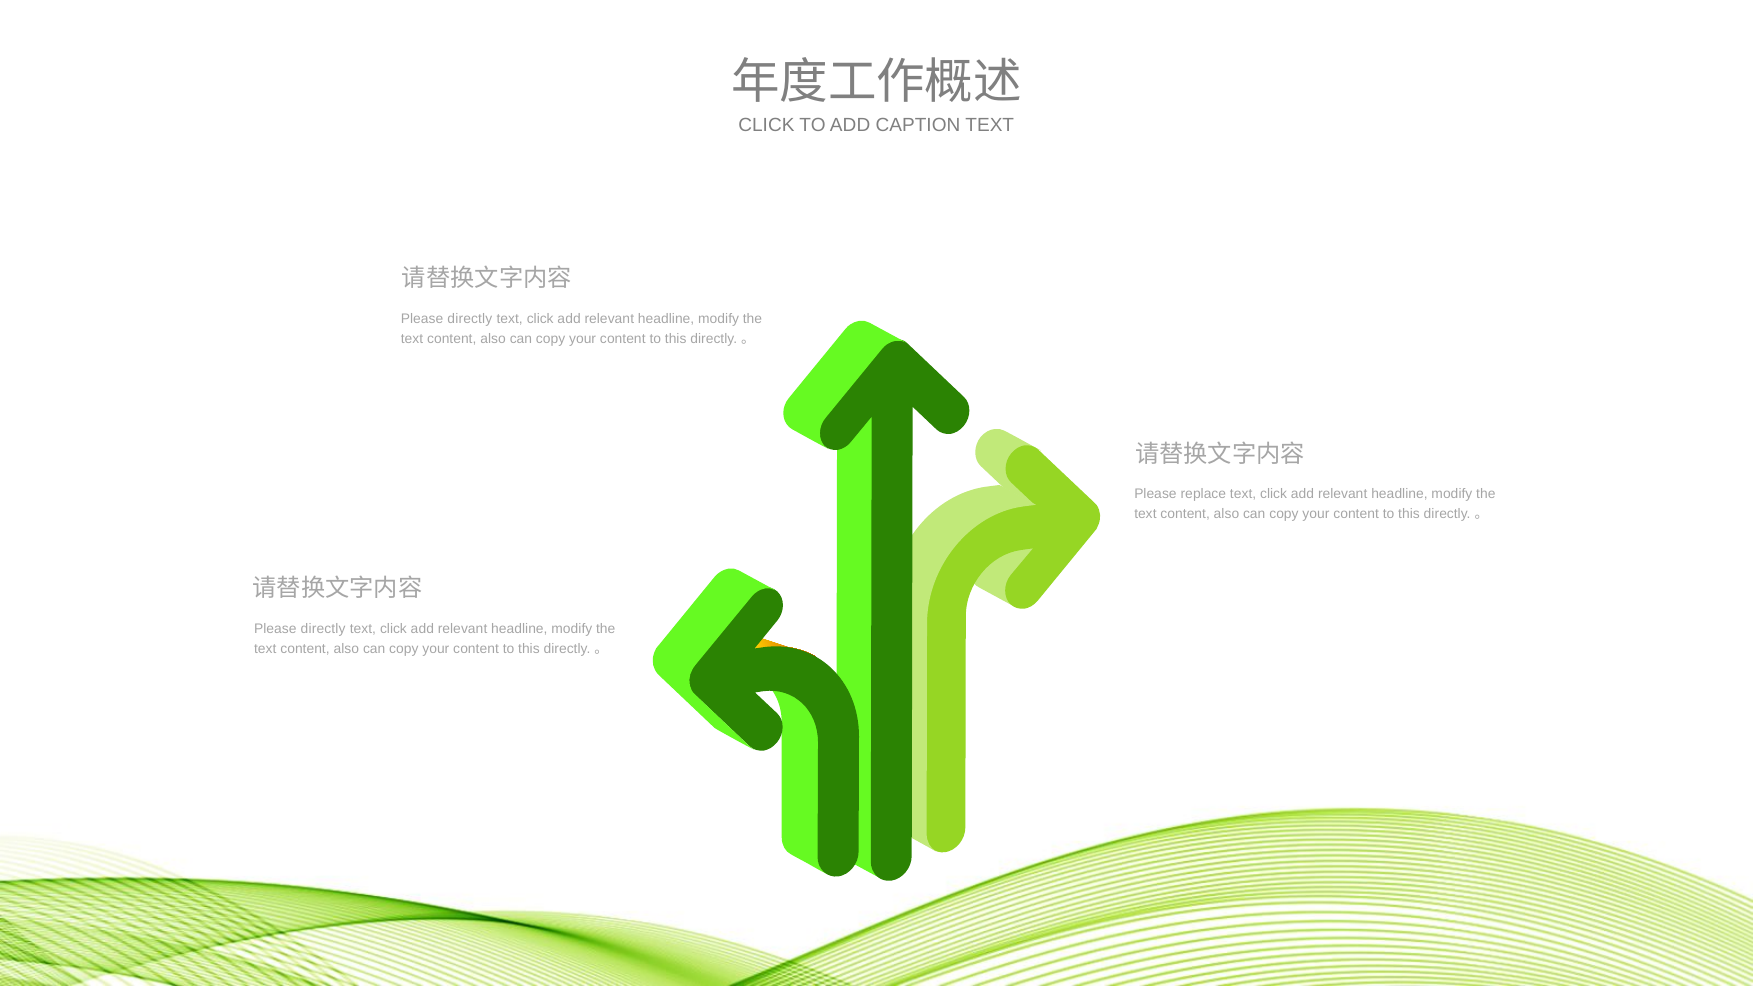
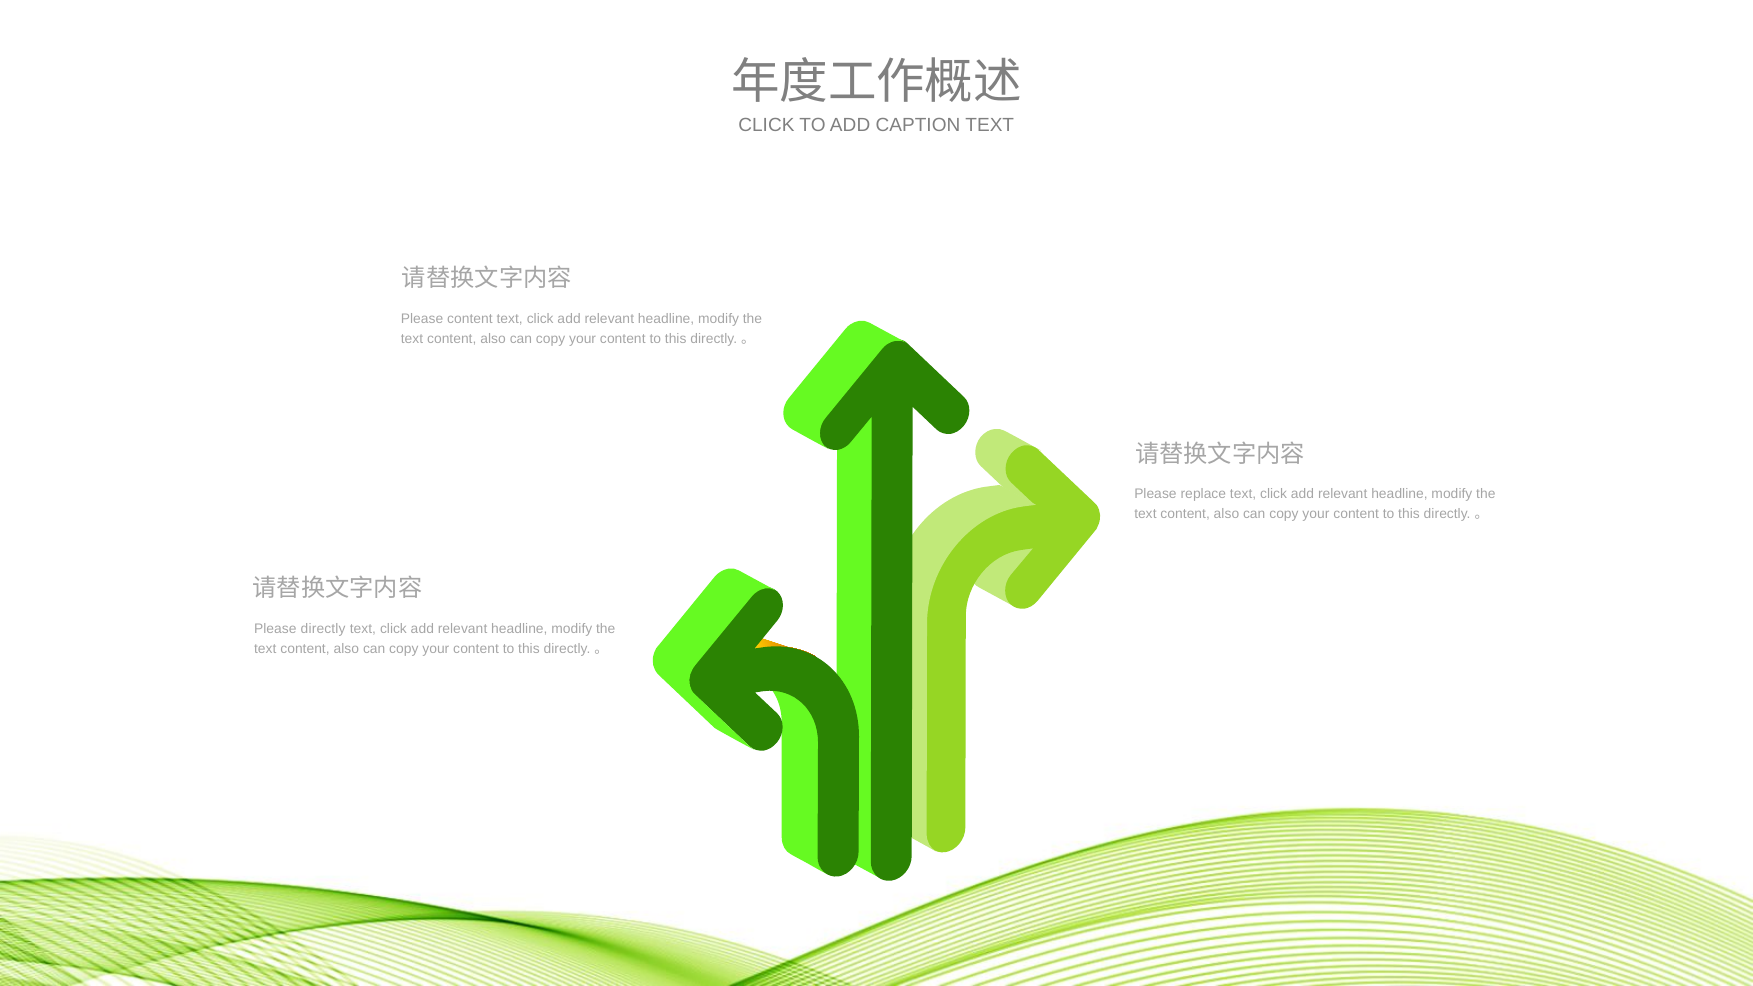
directly at (470, 319): directly -> content
